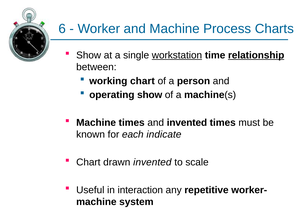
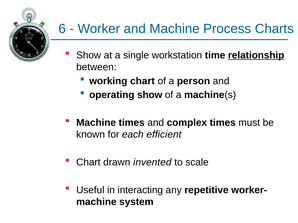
workstation underline: present -> none
and invented: invented -> complex
indicate: indicate -> efficient
interaction: interaction -> interacting
